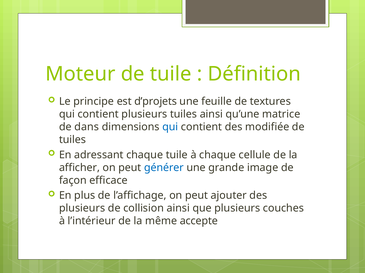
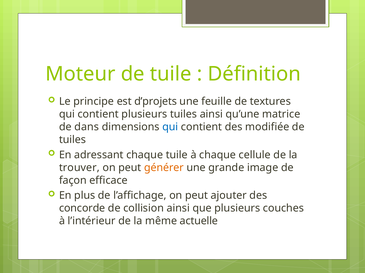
afficher: afficher -> trouver
générer colour: blue -> orange
plusieurs at (82, 209): plusieurs -> concorde
accepte: accepte -> actuelle
